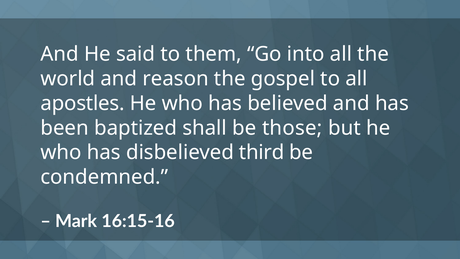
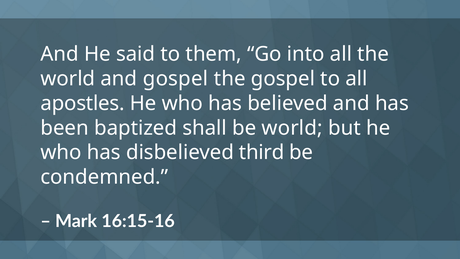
and reason: reason -> gospel
be those: those -> world
